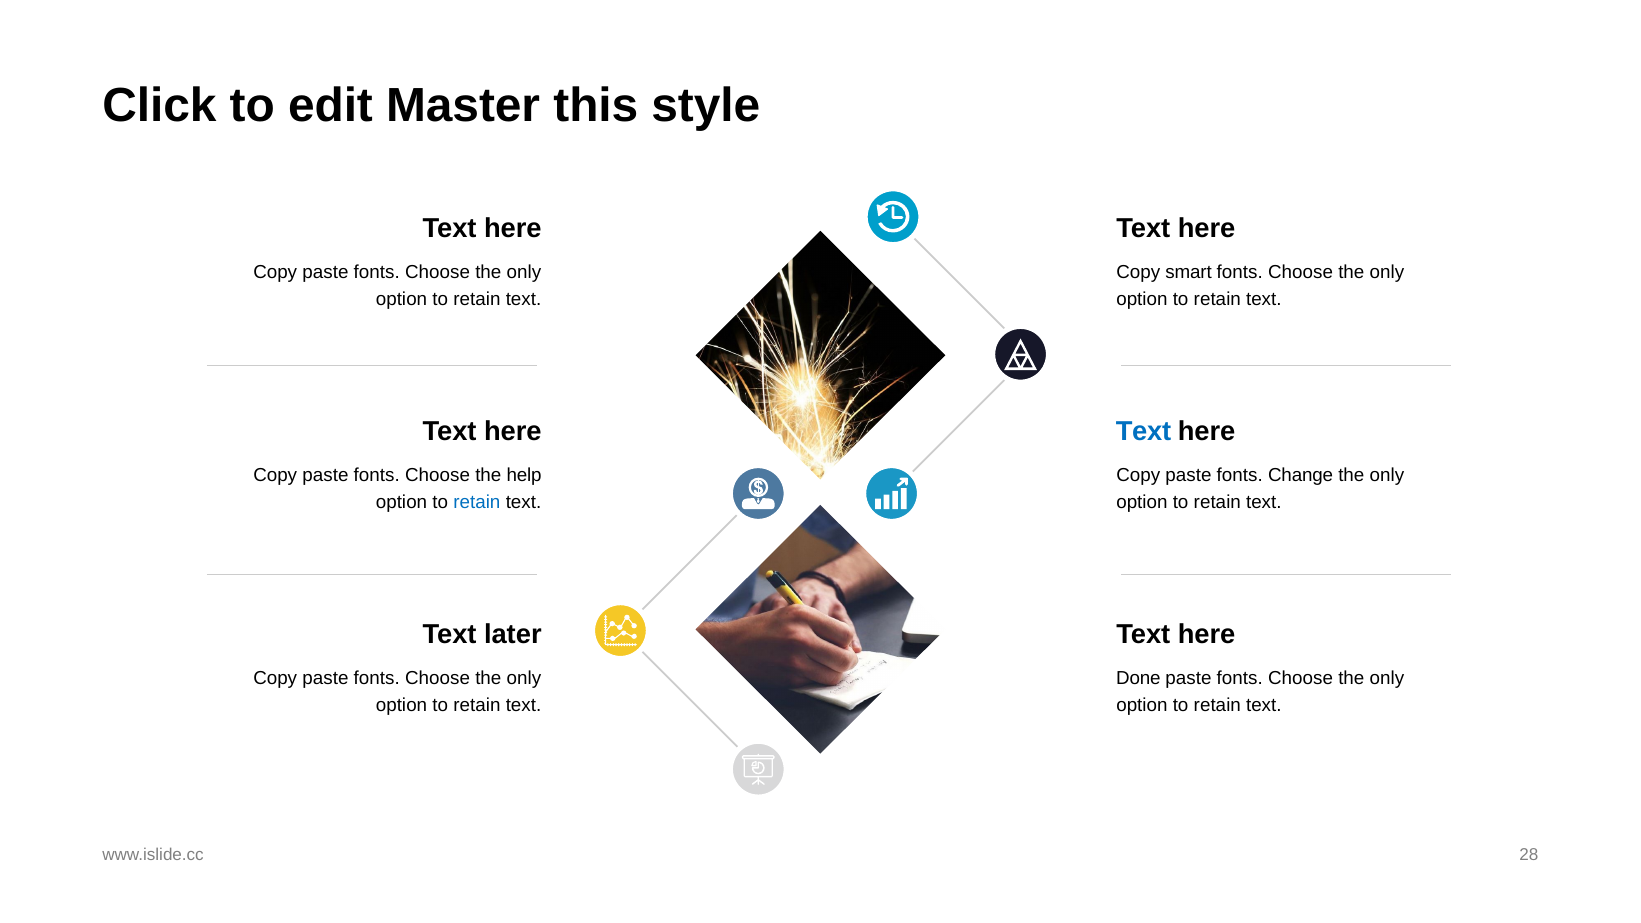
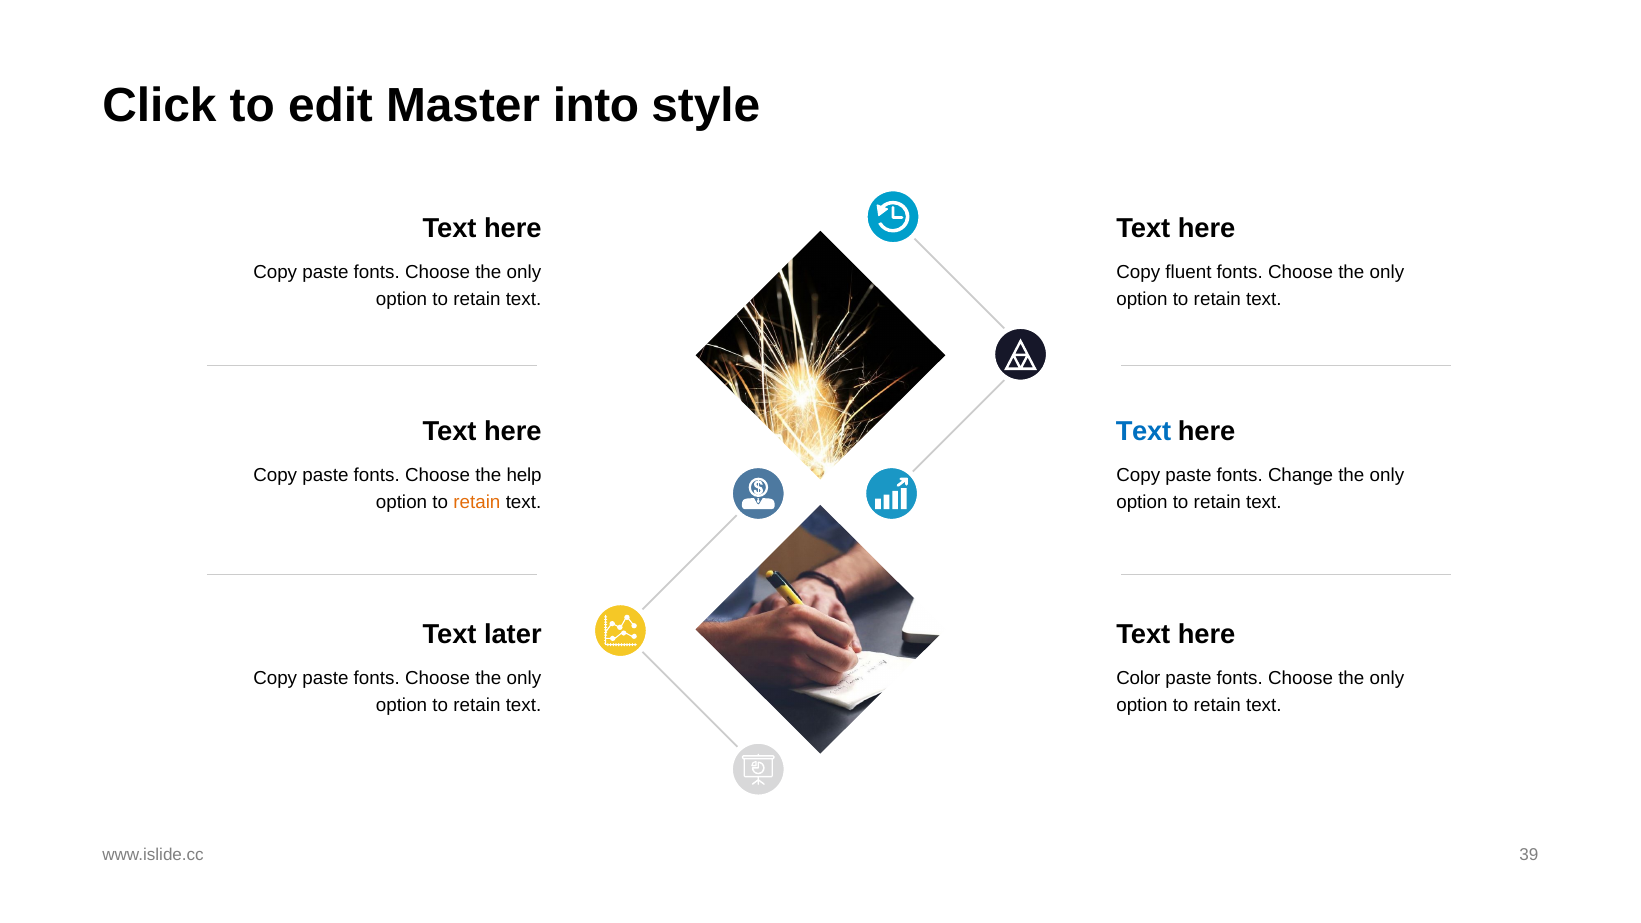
this: this -> into
smart: smart -> fluent
retain at (477, 503) colour: blue -> orange
Done: Done -> Color
28: 28 -> 39
